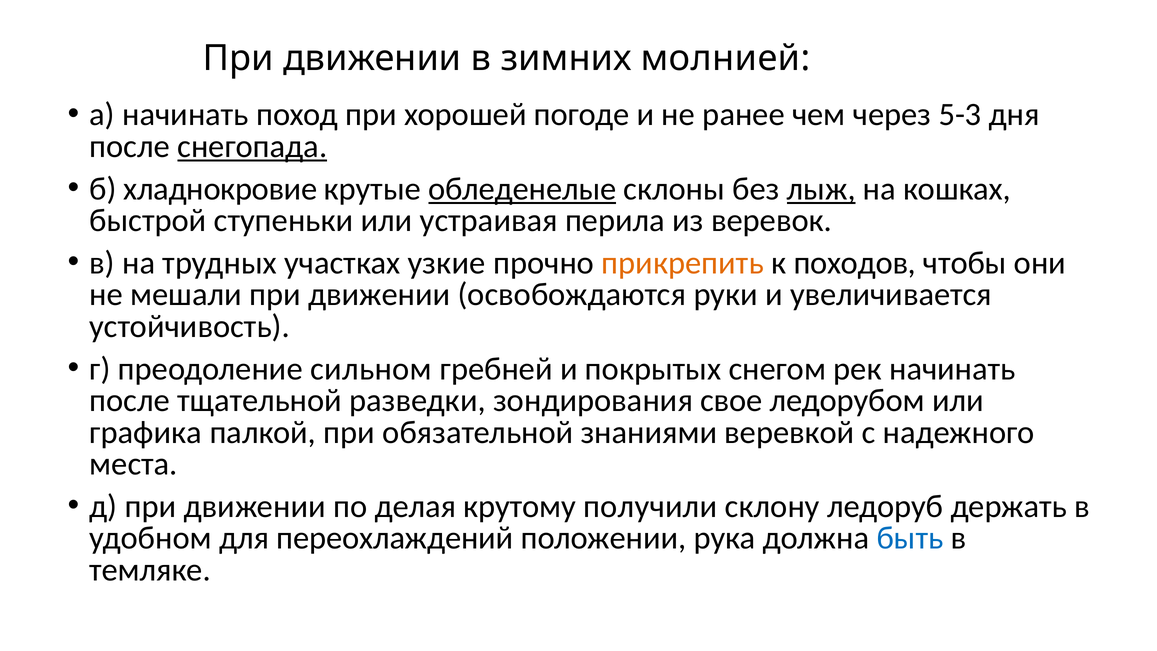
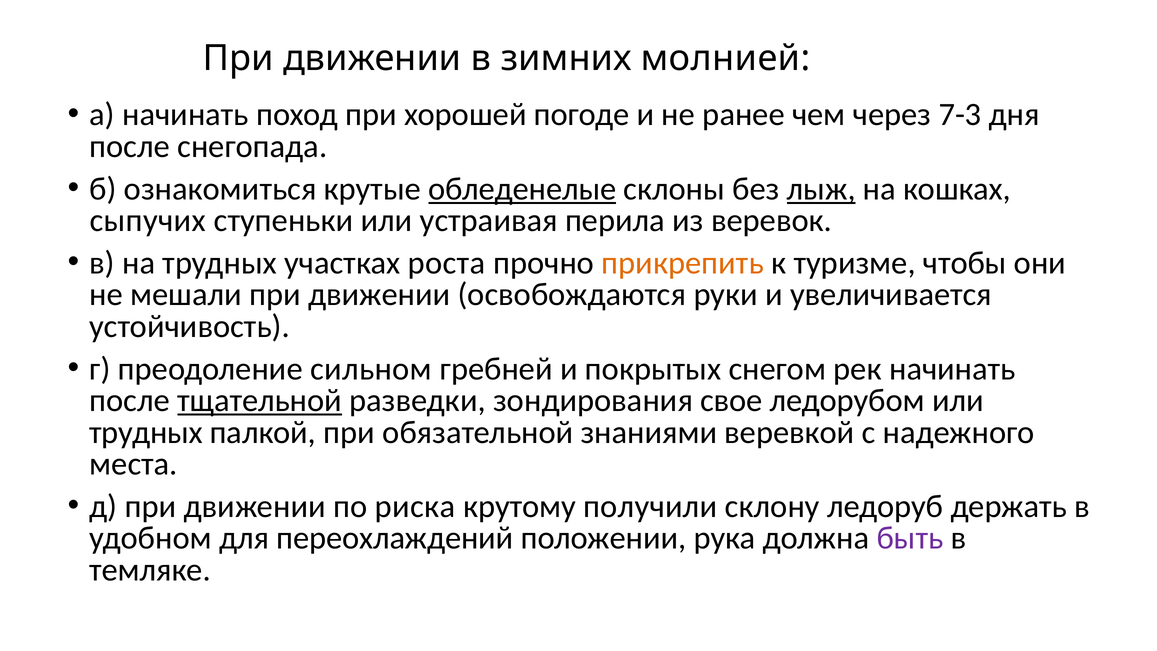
5-3: 5-3 -> 7-3
снегопада underline: present -> none
хладнокровие: хладнокровие -> ознакомиться
быстрой: быстрой -> сыпучих
узкие: узкие -> роста
походов: походов -> туризме
тщательной underline: none -> present
графика at (146, 432): графика -> трудных
делая: делая -> риска
быть colour: blue -> purple
